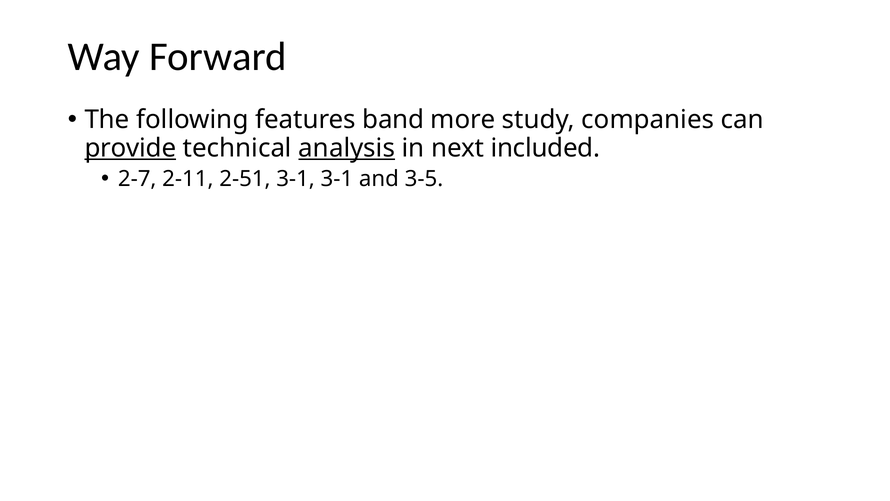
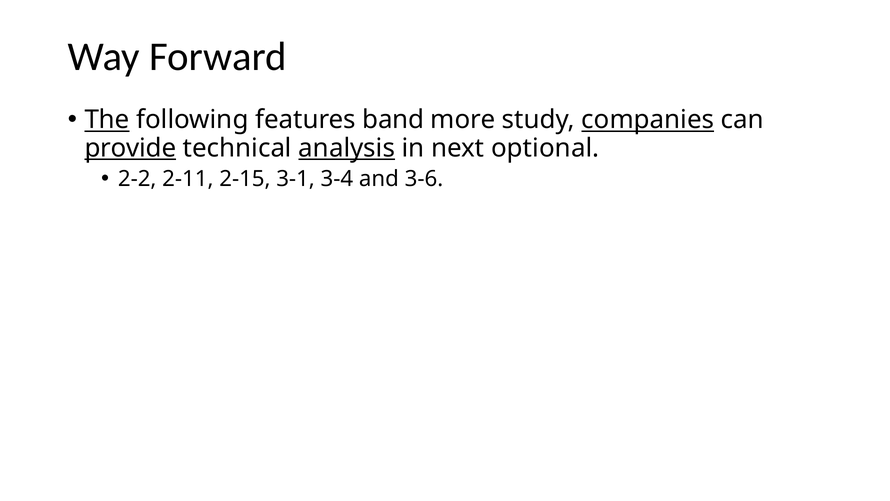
The underline: none -> present
companies underline: none -> present
included: included -> optional
2-7: 2-7 -> 2-2
2-51: 2-51 -> 2-15
3-1 3-1: 3-1 -> 3-4
3-5: 3-5 -> 3-6
